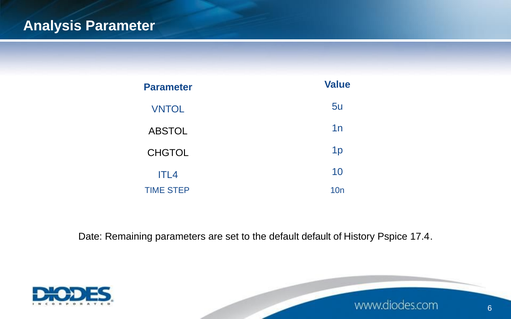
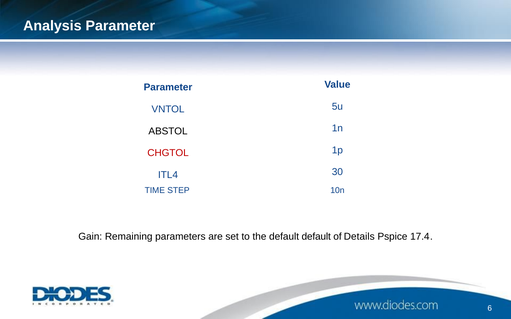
CHGTOL colour: black -> red
10: 10 -> 30
Date: Date -> Gain
History: History -> Details
